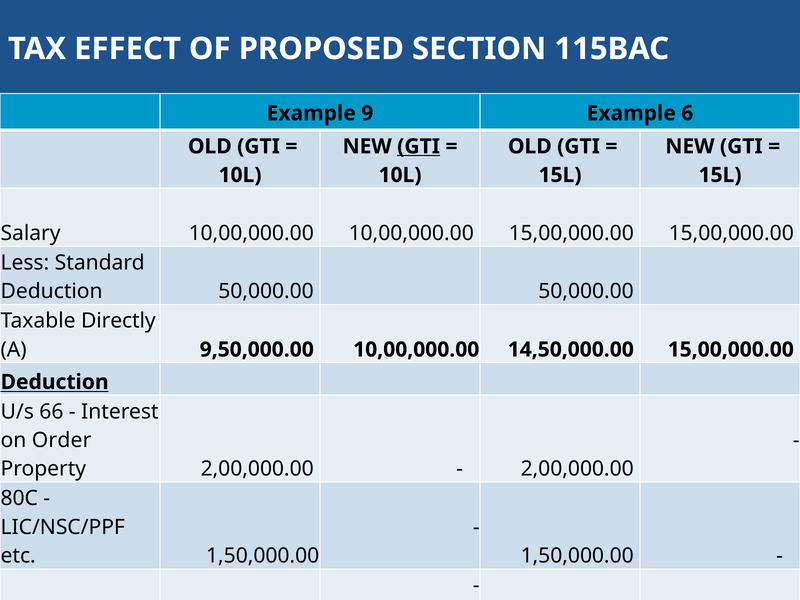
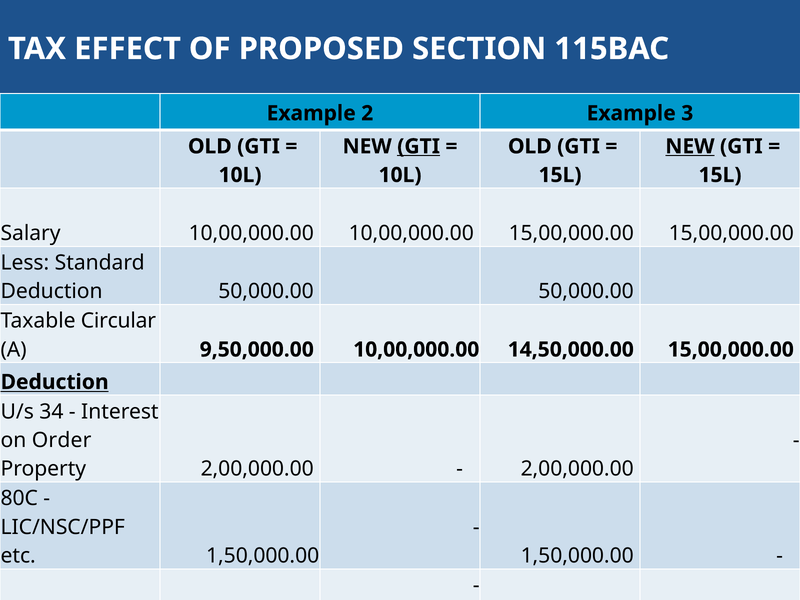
9: 9 -> 2
6: 6 -> 3
NEW at (690, 146) underline: none -> present
Directly: Directly -> Circular
66: 66 -> 34
